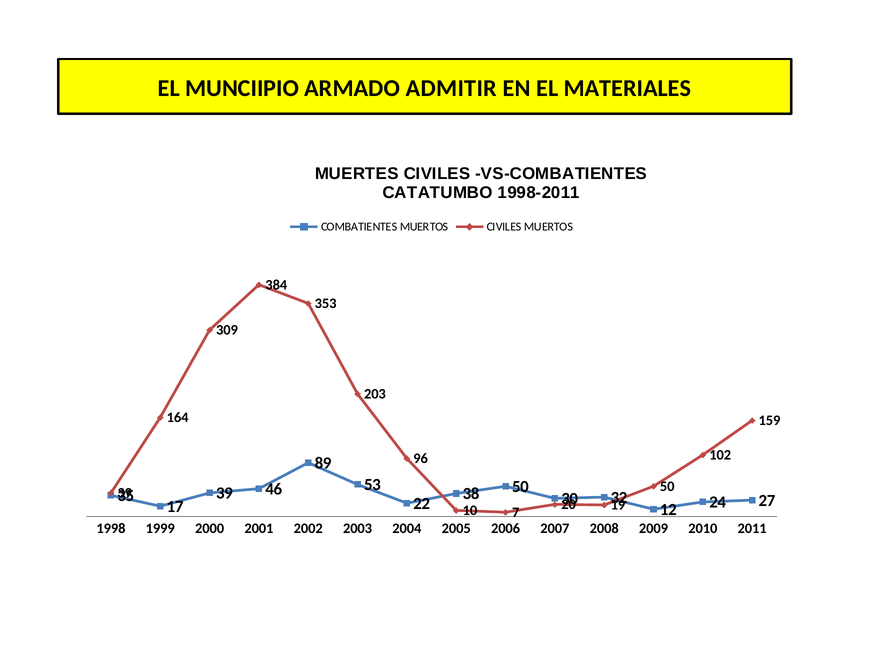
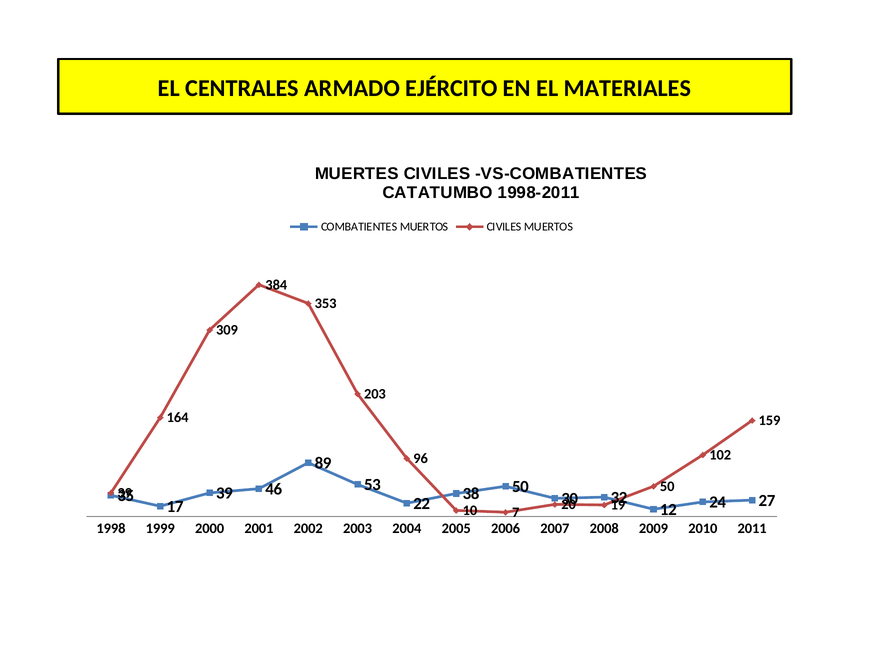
MUNCIIPIO: MUNCIIPIO -> CENTRALES
ADMITIR: ADMITIR -> EJÉRCITO
